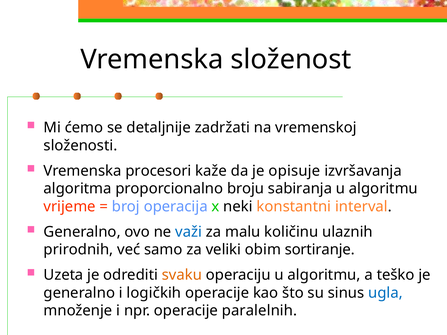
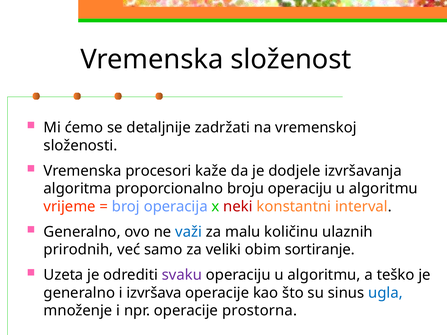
opisuje: opisuje -> dodjele
broju sabiranja: sabiranja -> operaciju
neki colour: black -> red
svaku colour: orange -> purple
logičkih: logičkih -> izvršava
paralelnih: paralelnih -> prostorna
